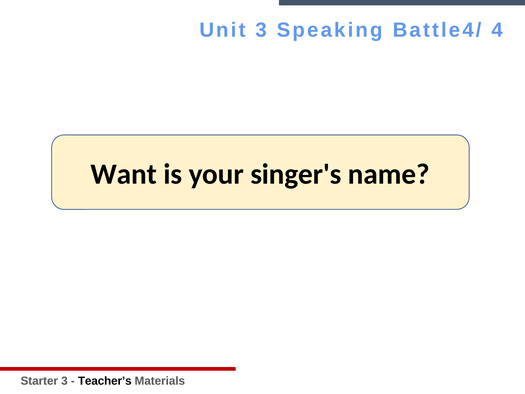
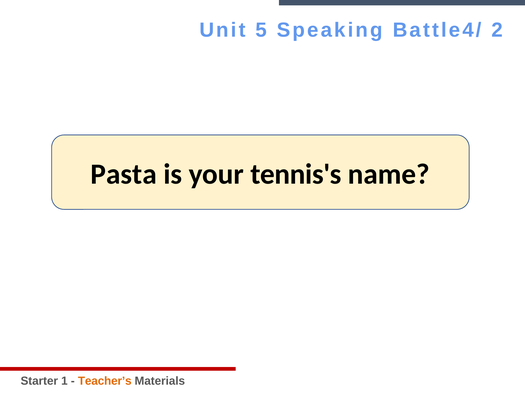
Unit 3: 3 -> 5
4: 4 -> 2
Want: Want -> Pasta
singer's: singer's -> tennis's
Starter 3: 3 -> 1
Teacher’s colour: black -> orange
